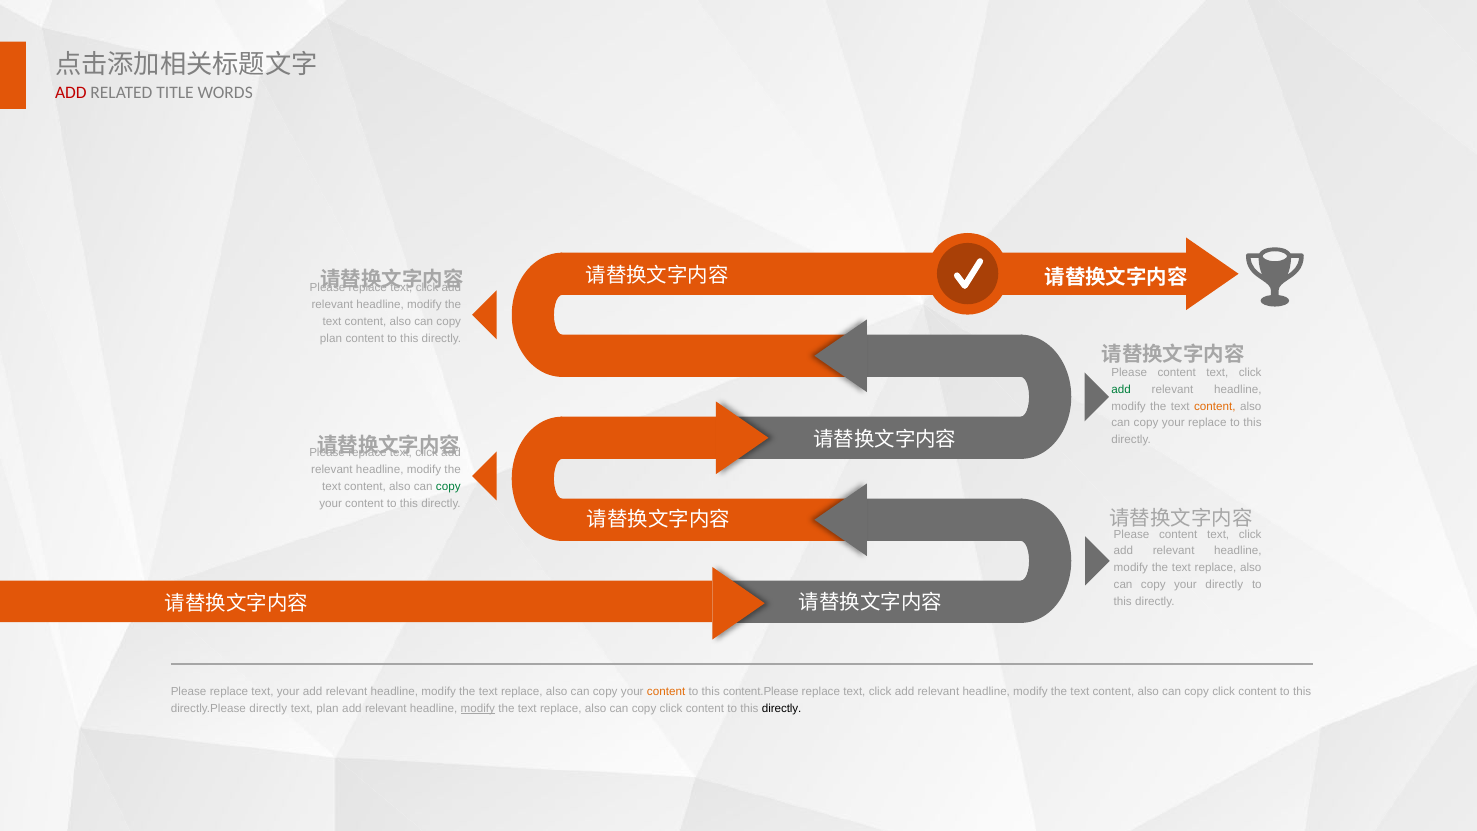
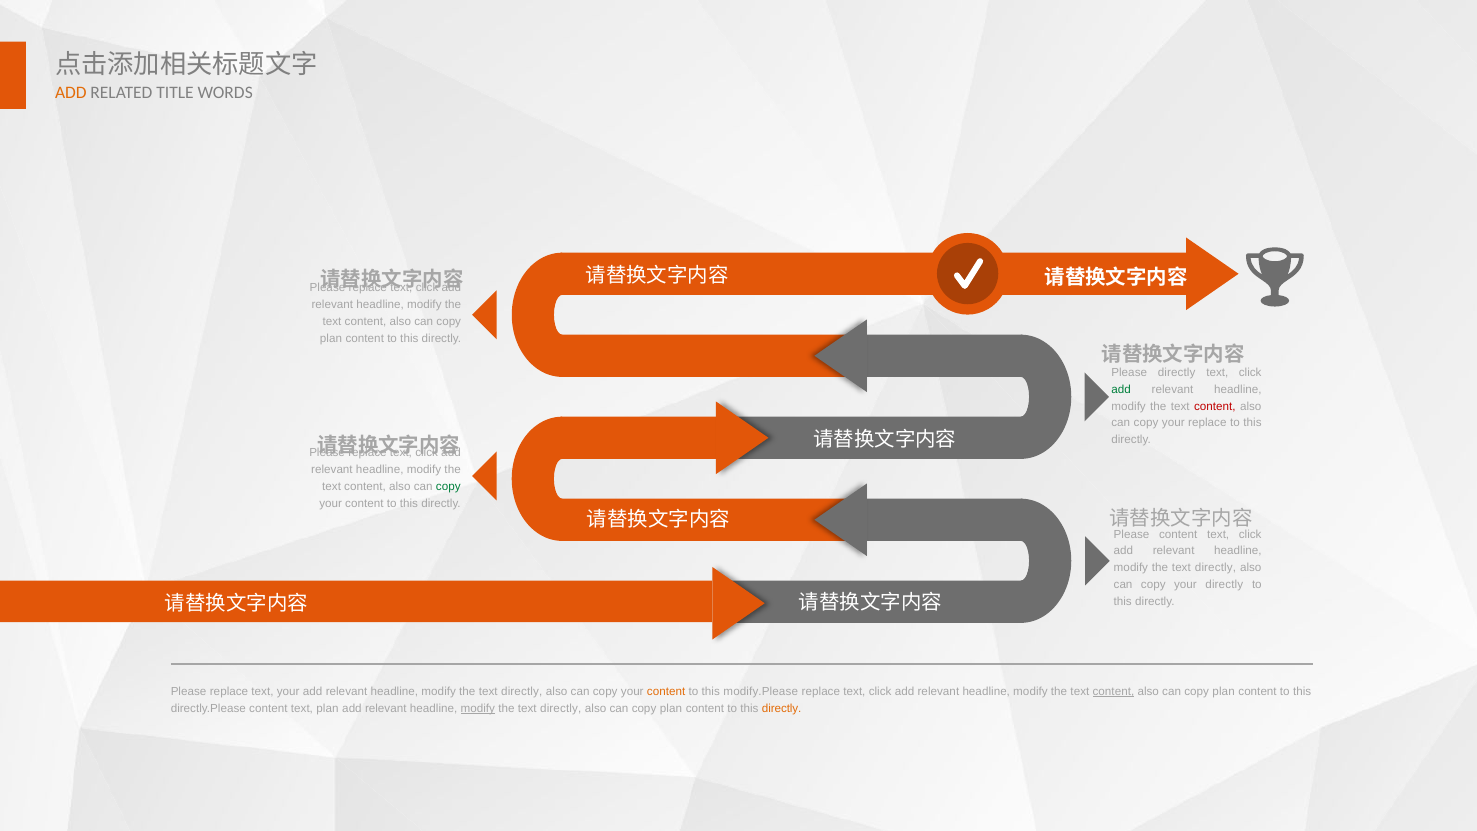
ADD at (71, 92) colour: red -> orange
content at (1177, 373): content -> directly
content at (1215, 406) colour: orange -> red
replace at (1215, 568): replace -> directly
replace at (522, 691): replace -> directly
content.Please: content.Please -> modify.Please
content at (1113, 691) underline: none -> present
click at (1224, 691): click -> plan
directly.Please directly: directly -> content
replace at (561, 708): replace -> directly
click at (671, 708): click -> plan
directly at (782, 708) colour: black -> orange
